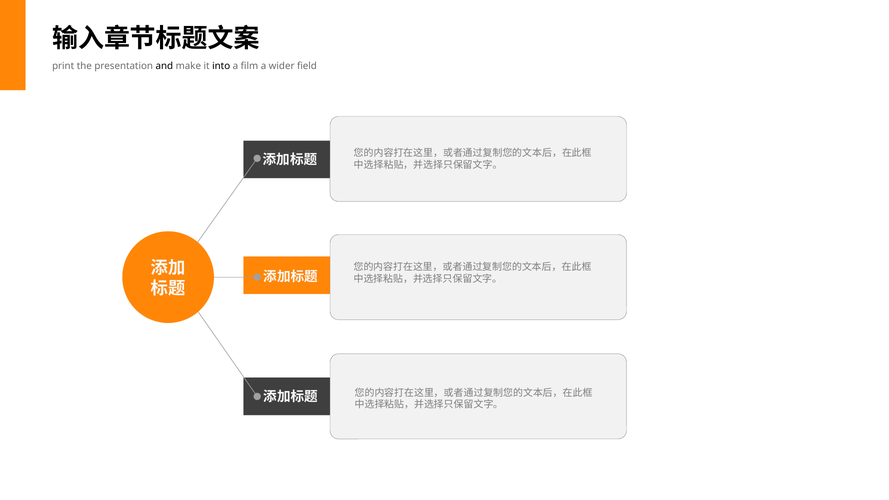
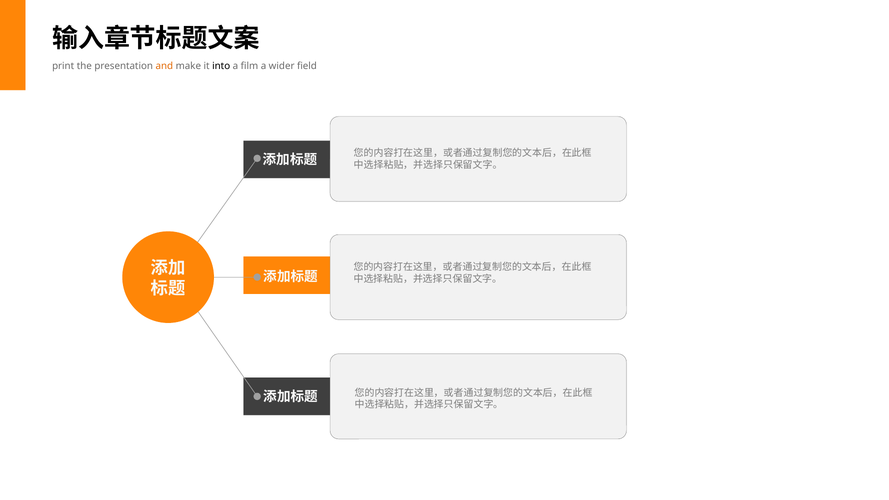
and colour: black -> orange
